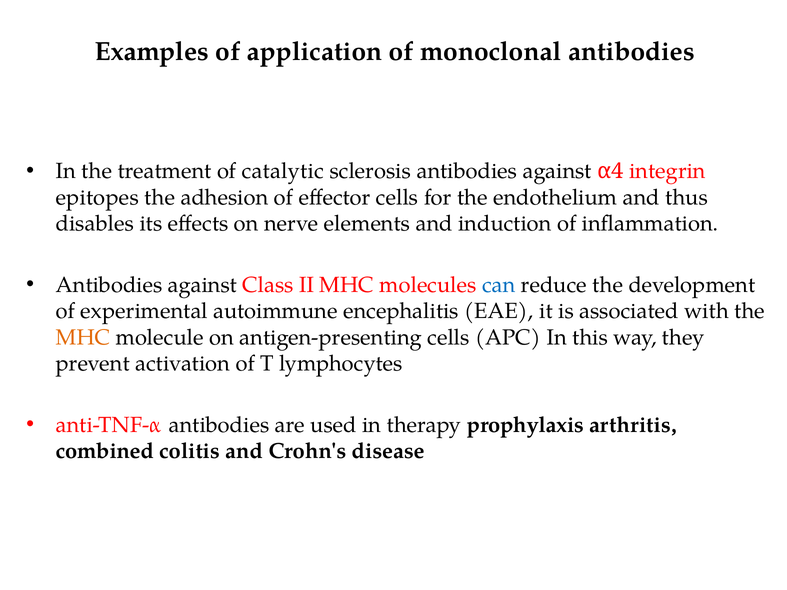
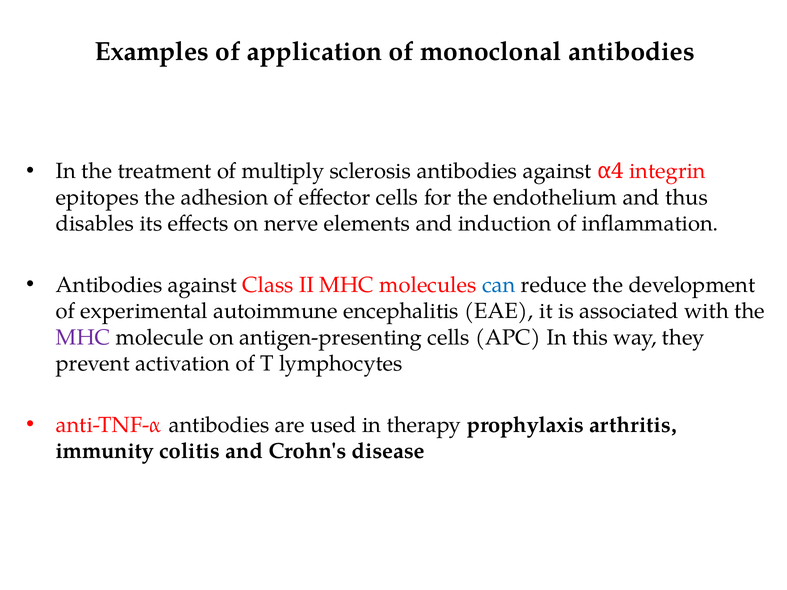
catalytic: catalytic -> multiply
MHC at (83, 338) colour: orange -> purple
combined: combined -> immunity
